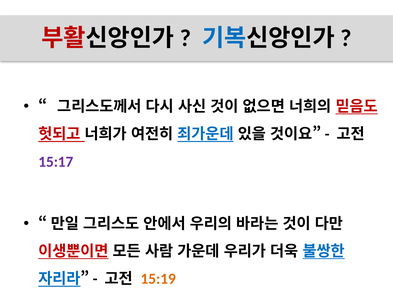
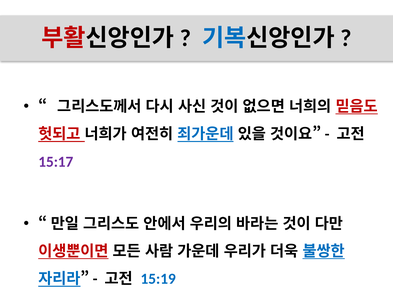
15:19 colour: orange -> blue
